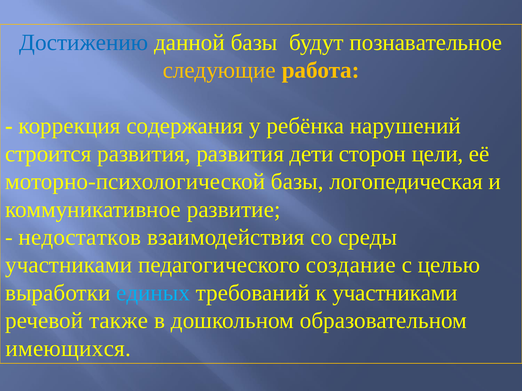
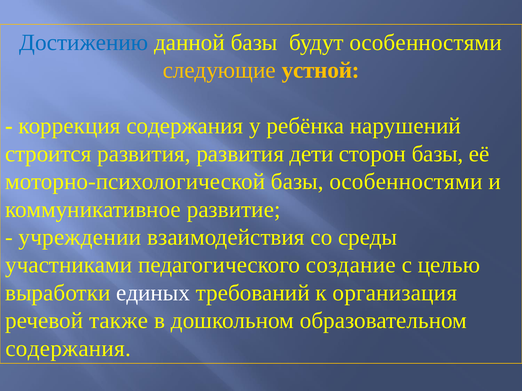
будут познавательное: познавательное -> особенностями
работа: работа -> устной
сторон цели: цели -> базы
базы логопедическая: логопедическая -> особенностями
недостатков: недостатков -> учреждении
единых colour: light blue -> white
к участниками: участниками -> организация
имеющихся at (68, 349): имеющихся -> содержания
